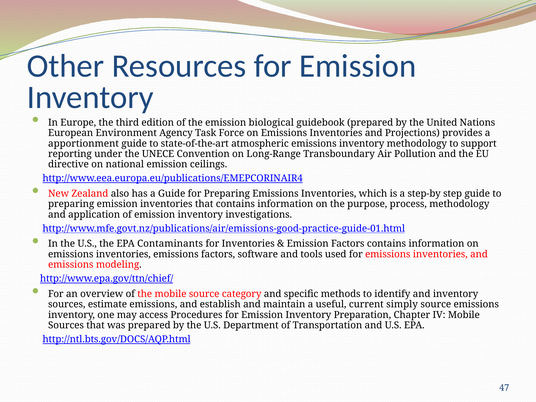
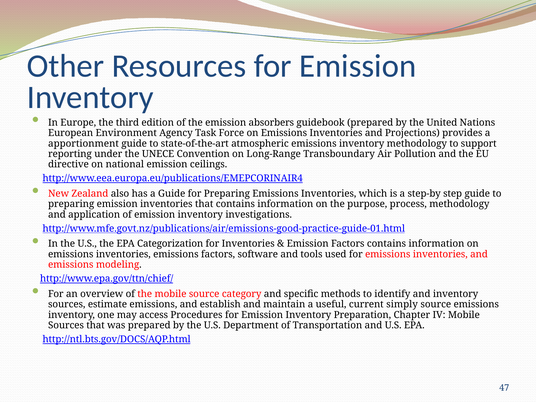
biological: biological -> absorbers
Contaminants: Contaminants -> Categorization
